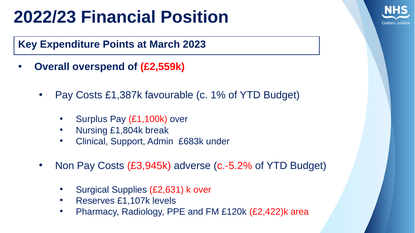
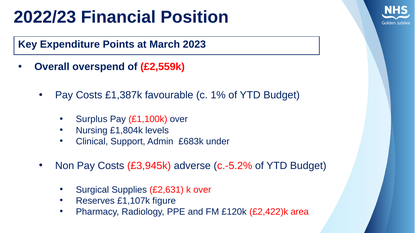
break: break -> levels
levels: levels -> figure
